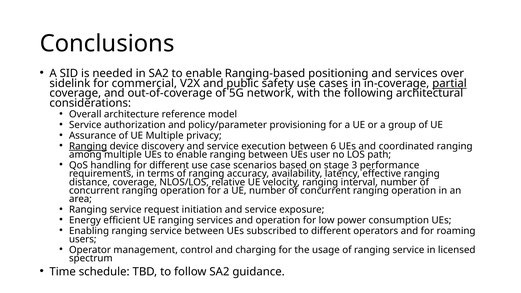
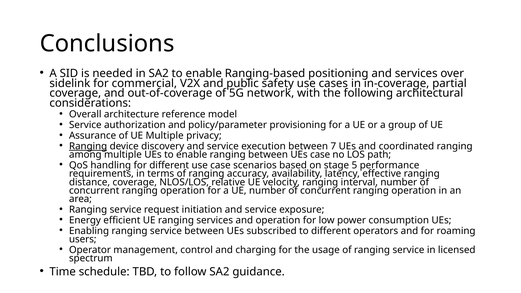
partial underline: present -> none
6: 6 -> 7
UEs user: user -> case
3: 3 -> 5
